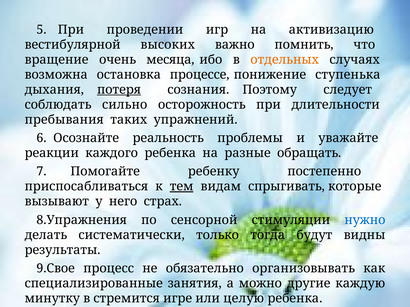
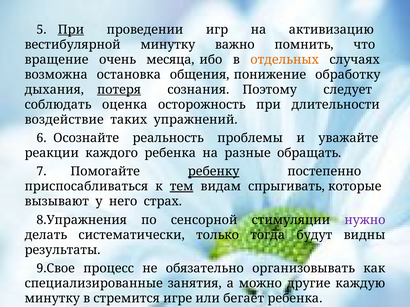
При at (71, 30) underline: none -> present
вестибулярной высоких: высоких -> минутку
процессе: процессе -> общения
ступенька: ступенька -> обработку
сильно: сильно -> оценка
пребывания: пребывания -> воздействие
ребенку underline: none -> present
нужно colour: blue -> purple
целую: целую -> бегает
